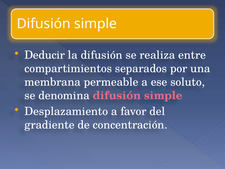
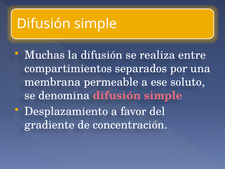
Deducir: Deducir -> Muchas
